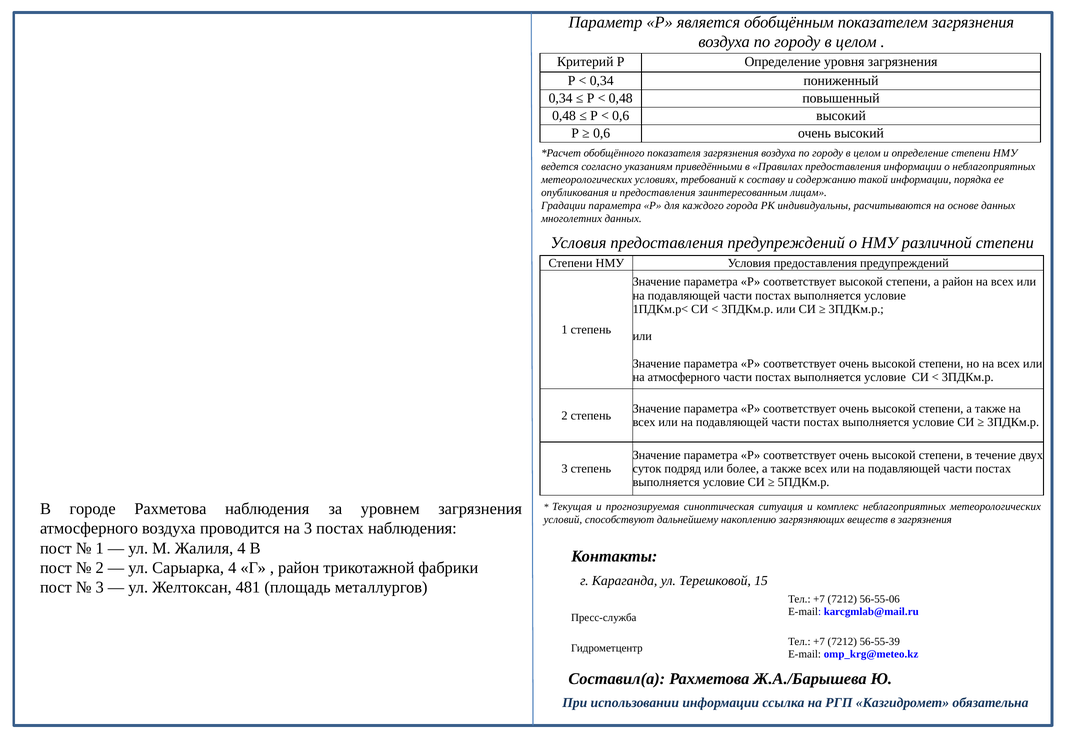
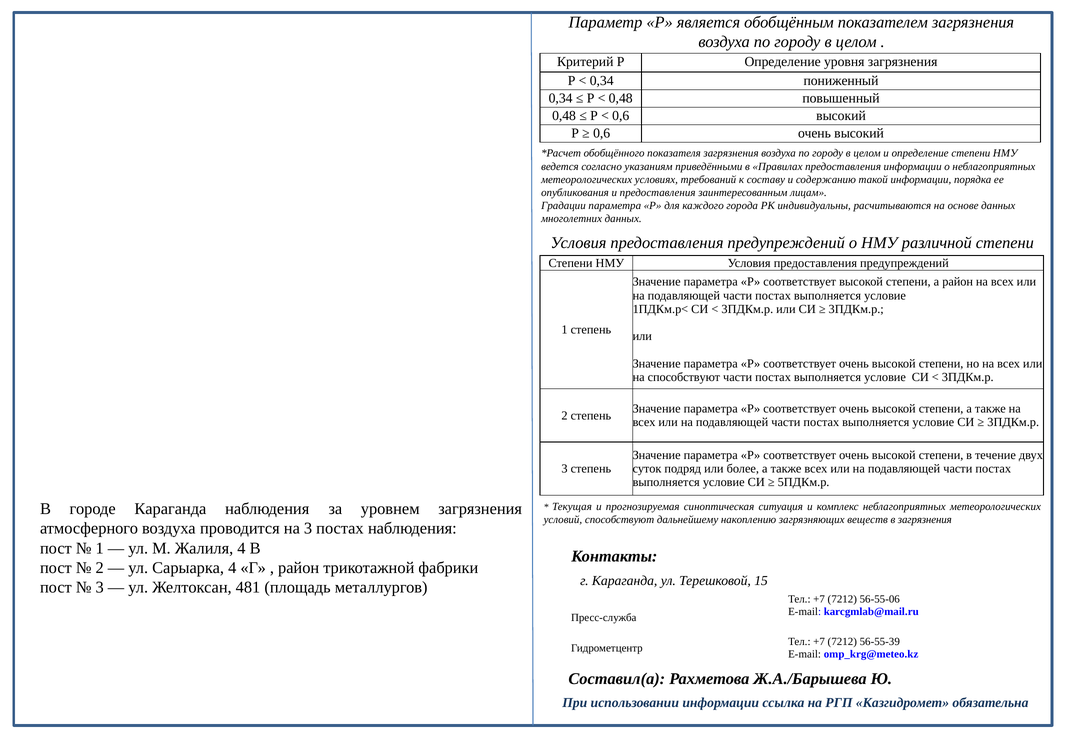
на атмосферного: атмосферного -> способствуют
городе Рахметова: Рахметова -> Караганда
